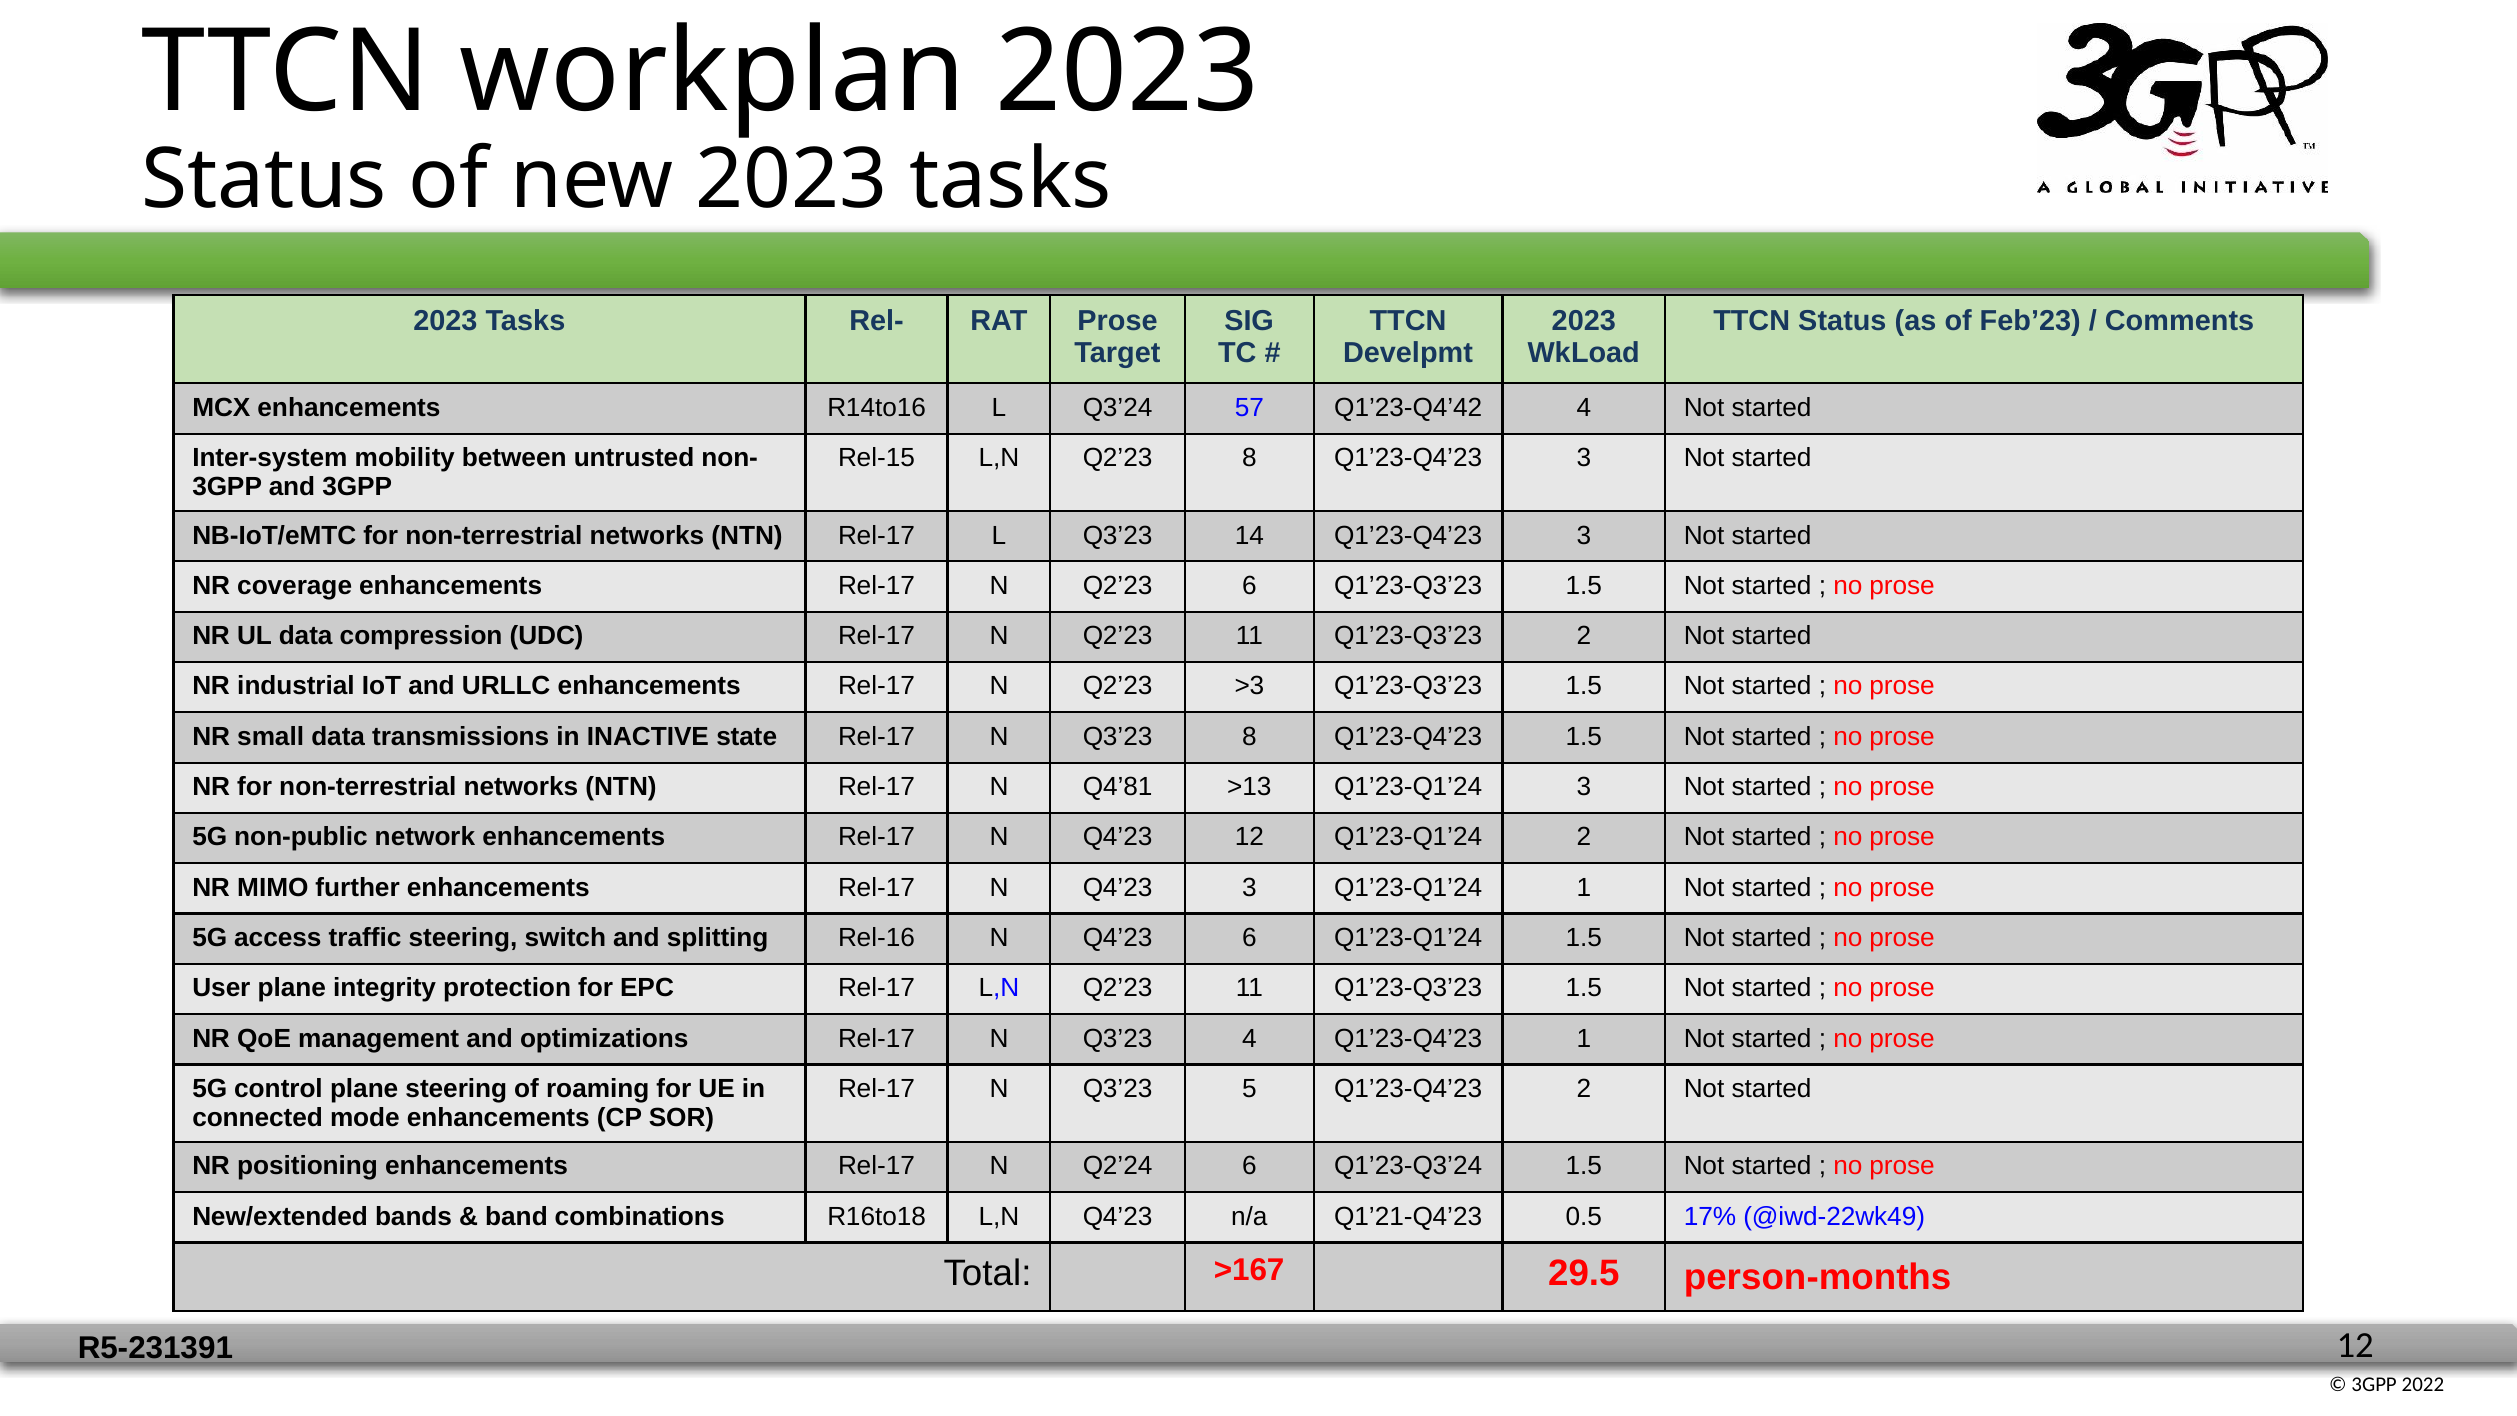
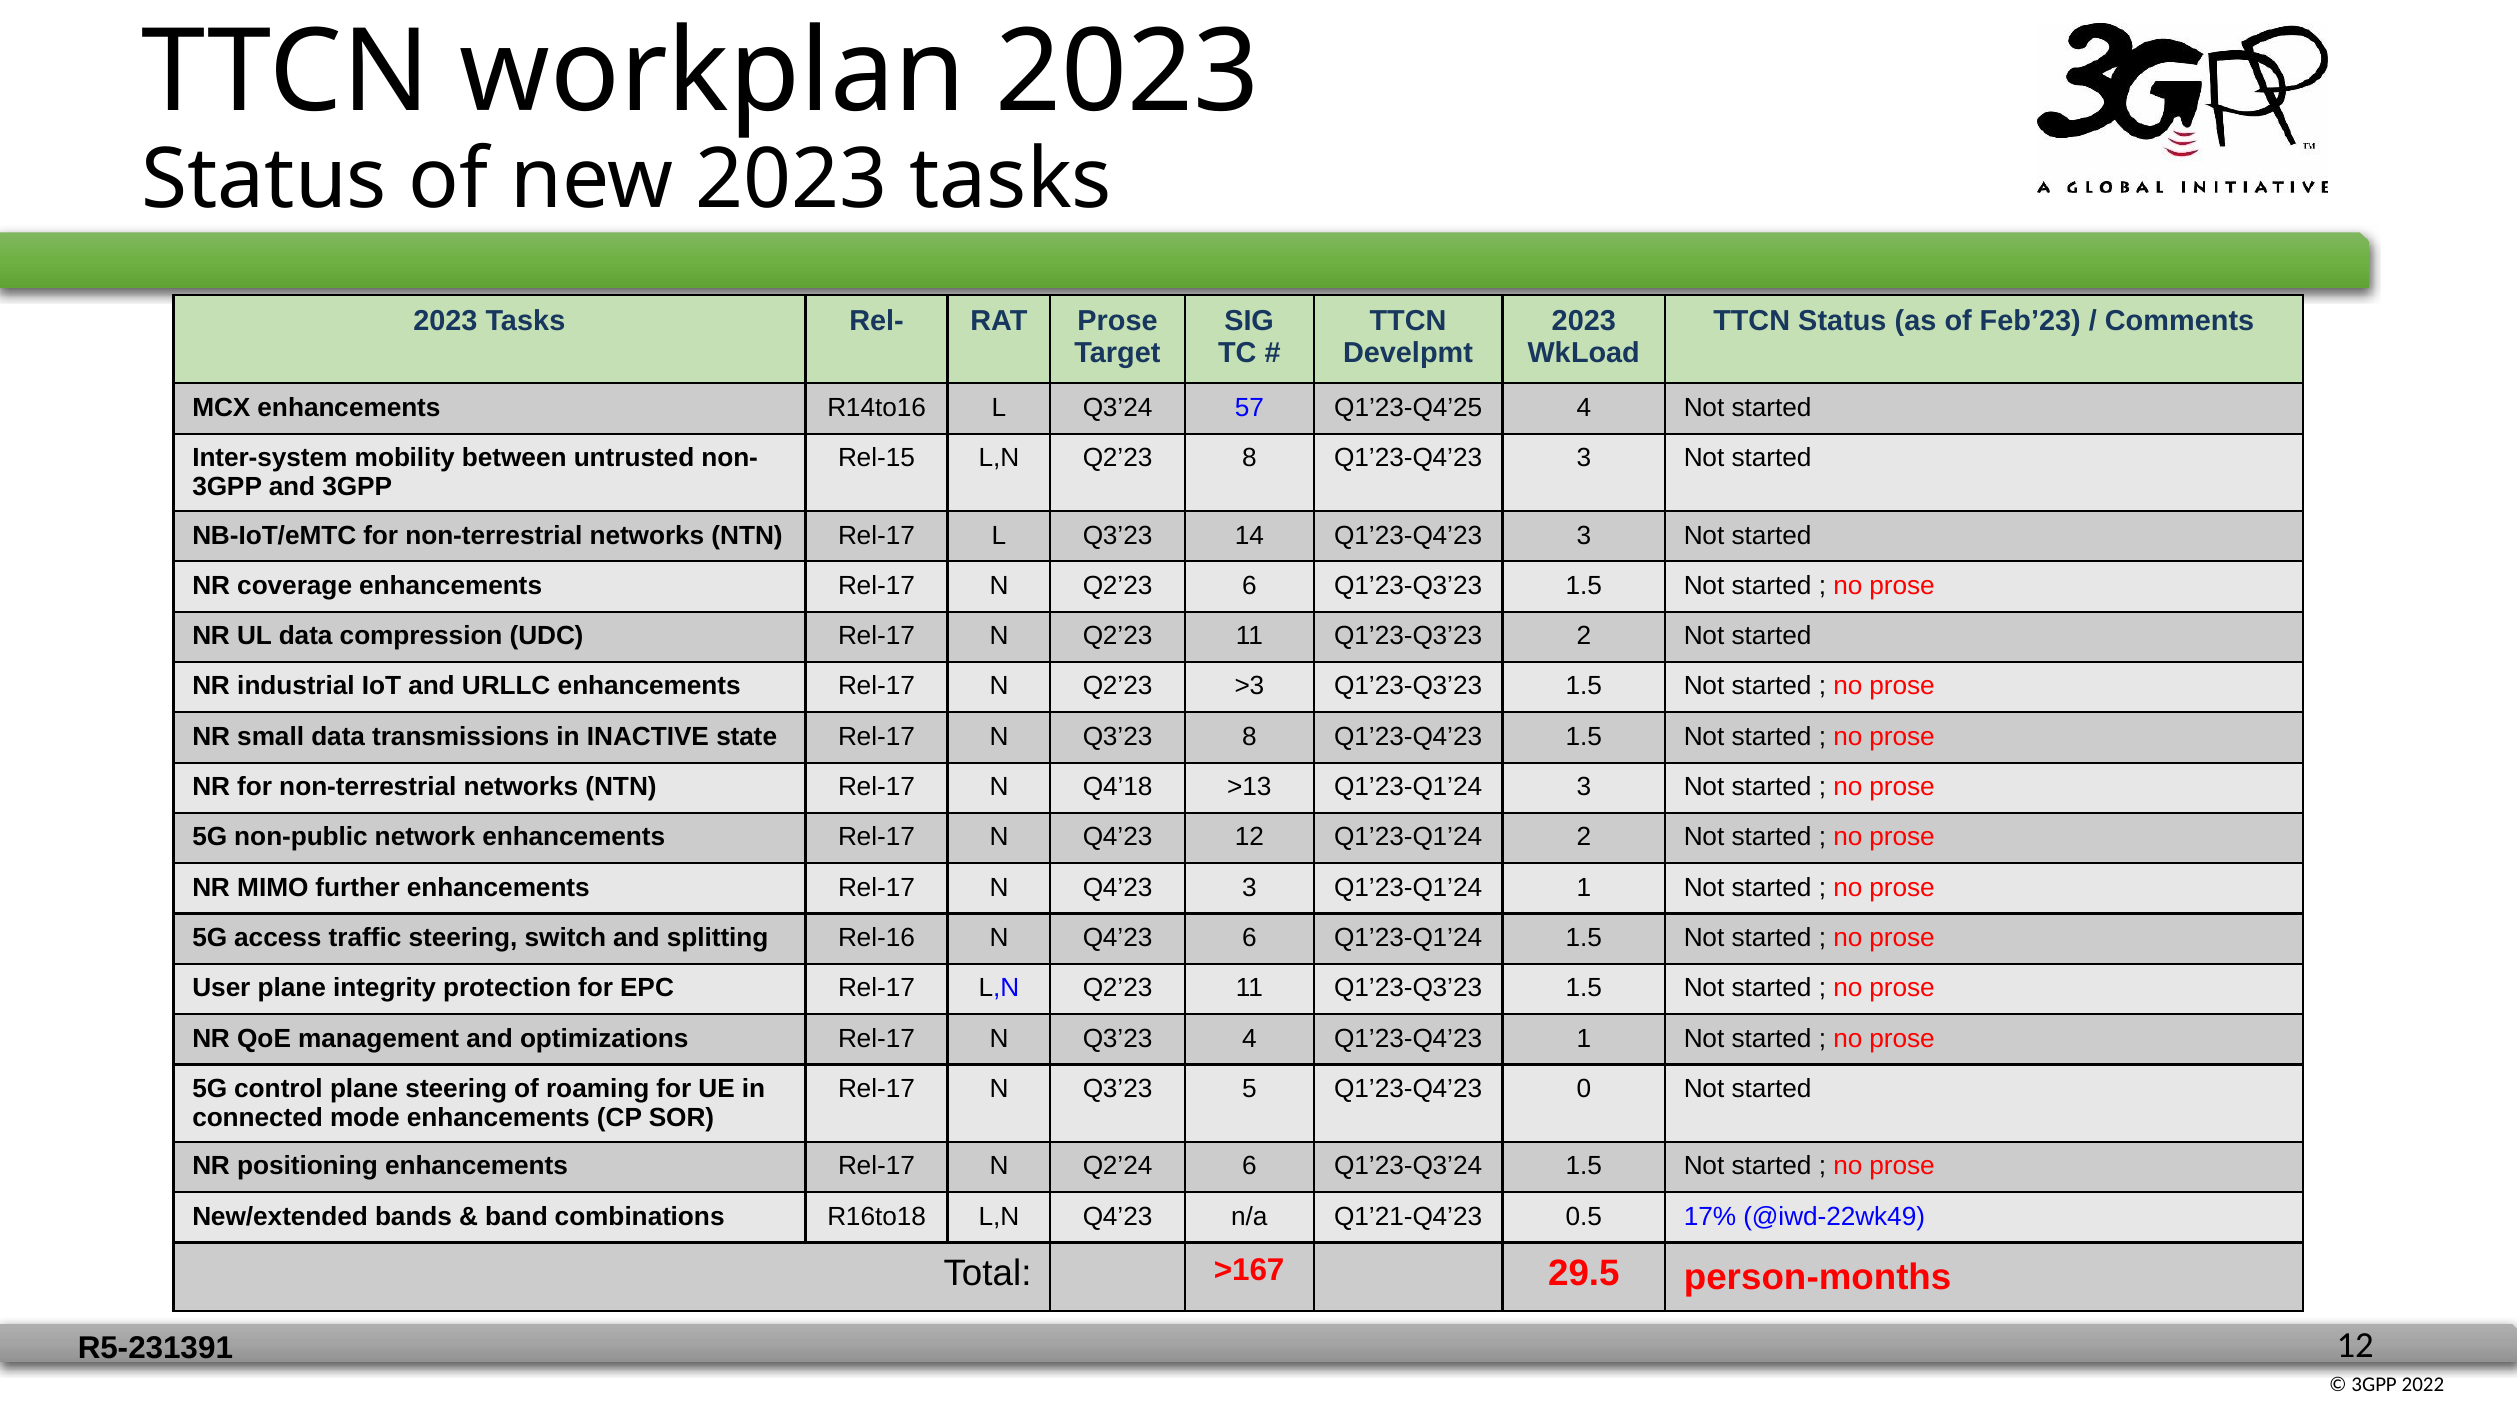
Q1’23-Q4’42: Q1’23-Q4’42 -> Q1’23-Q4’25
Q4’81: Q4’81 -> Q4’18
Q1’23-Q4’23 2: 2 -> 0
